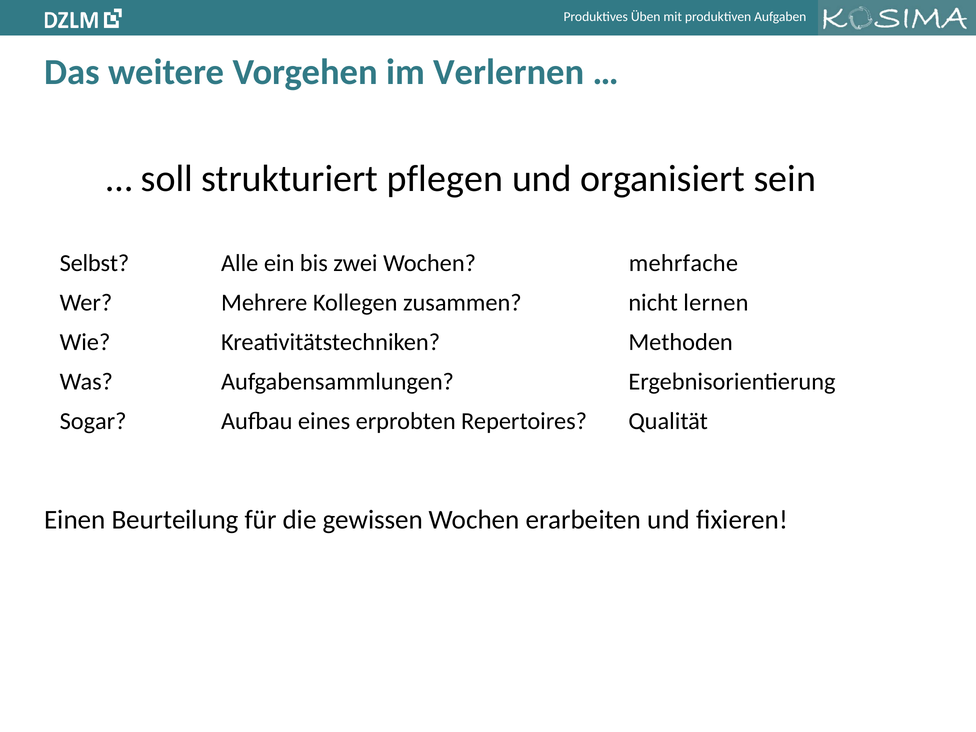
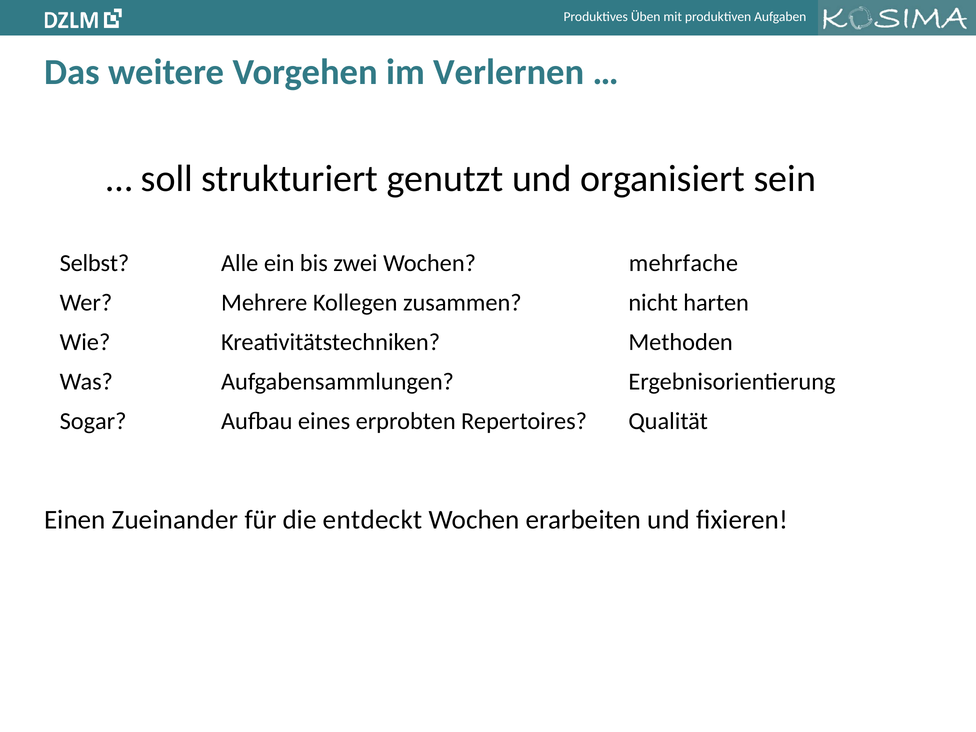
pflegen: pflegen -> genutzt
lernen: lernen -> harten
Beurteilung: Beurteilung -> Zueinander
gewissen: gewissen -> entdeckt
